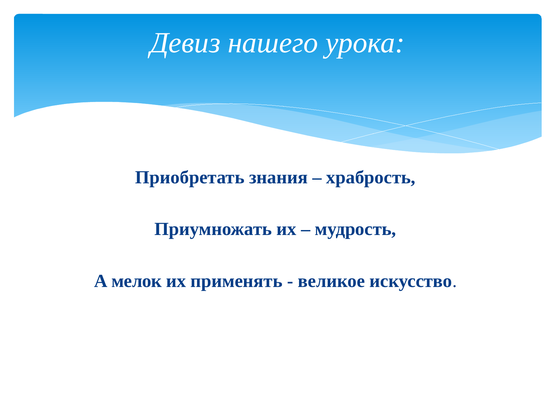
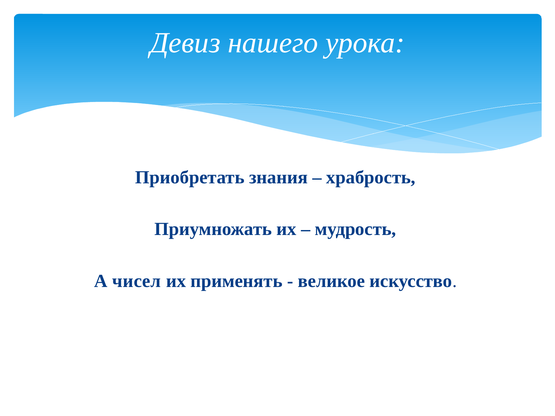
мелок: мелок -> чисел
